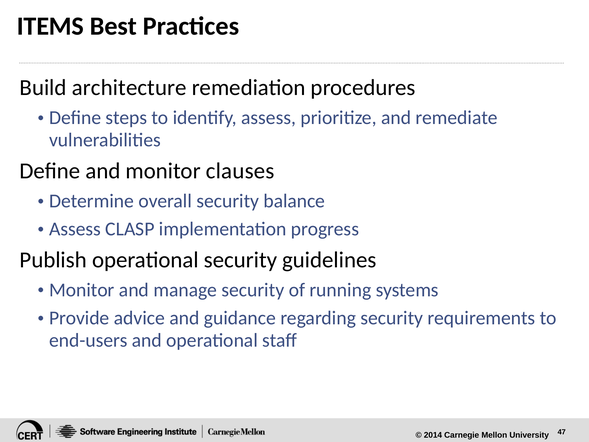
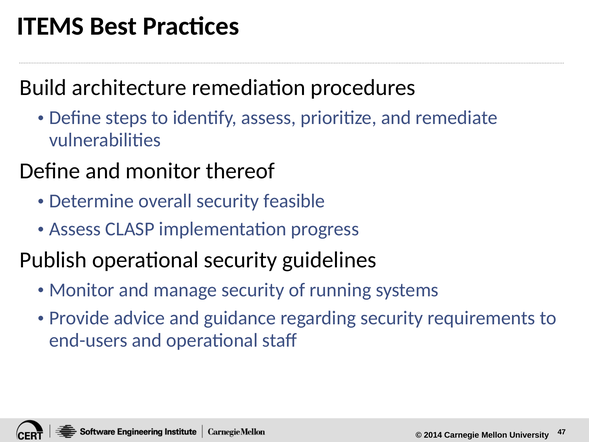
clauses: clauses -> thereof
balance: balance -> feasible
